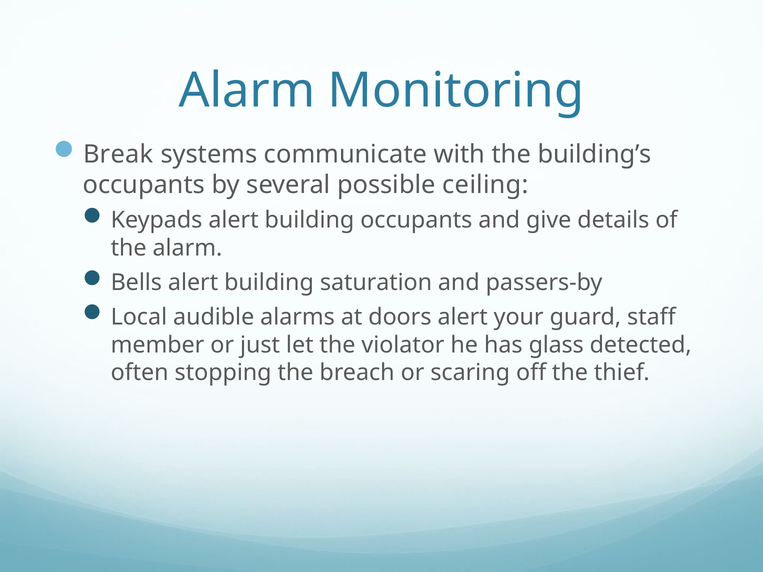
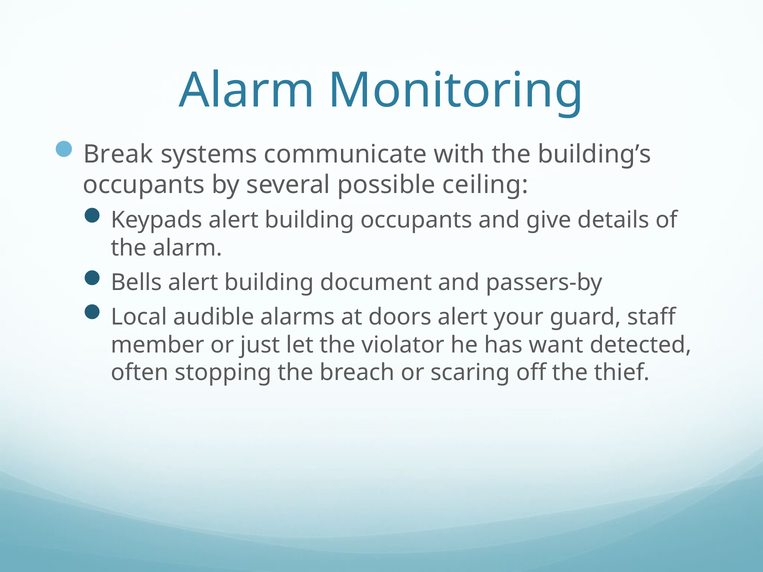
saturation: saturation -> document
glass: glass -> want
